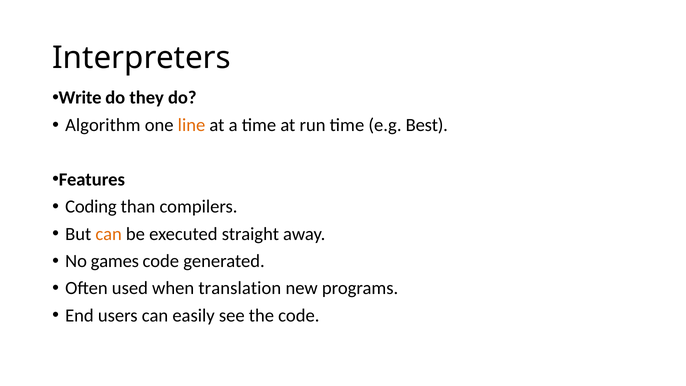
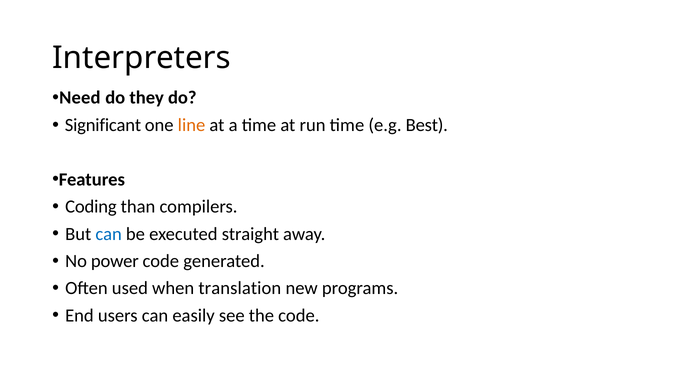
Write: Write -> Need
Algorithm: Algorithm -> Significant
can at (109, 234) colour: orange -> blue
games: games -> power
